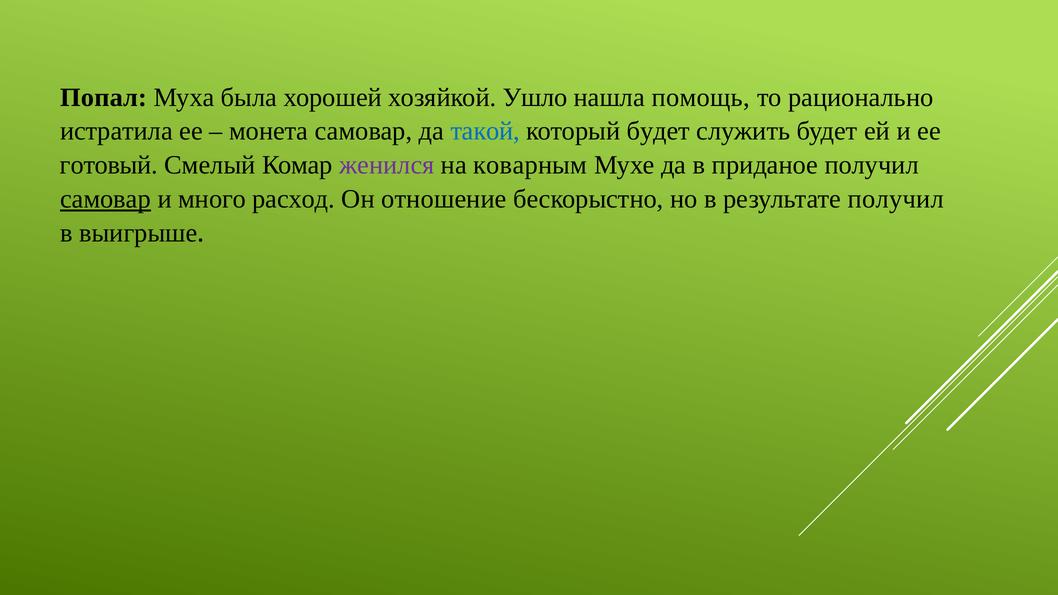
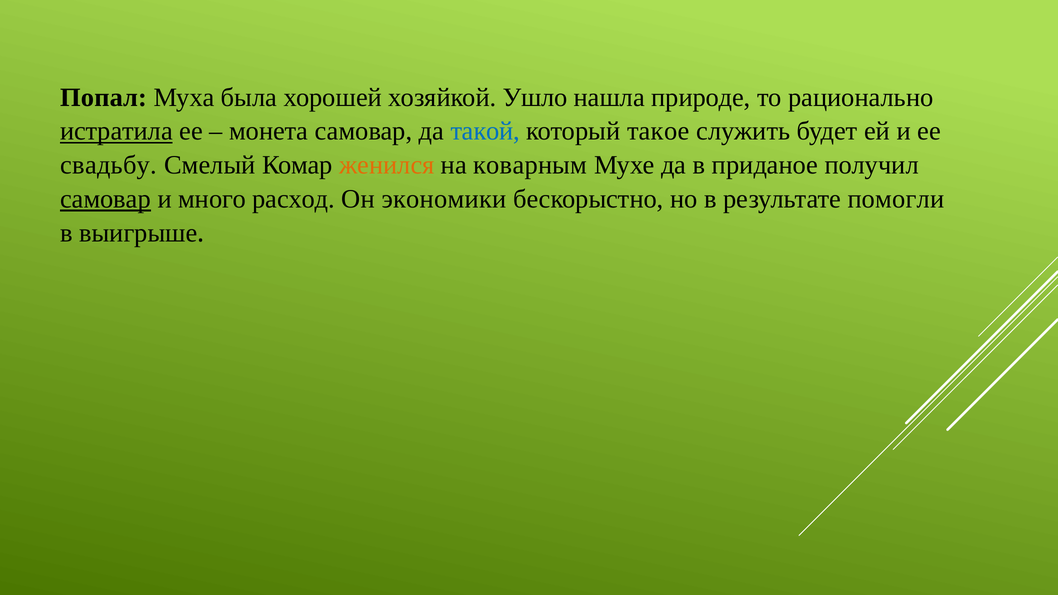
помощь: помощь -> природе
истратила underline: none -> present
который будет: будет -> такое
готовый: готовый -> свадьбу
женился colour: purple -> orange
отношение: отношение -> экономики
результате получил: получил -> помогли
